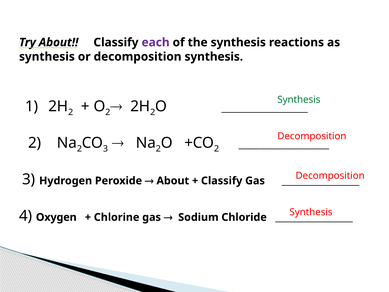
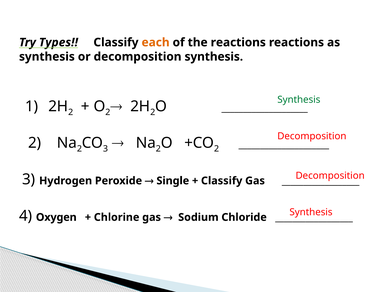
Try About: About -> Types
each colour: purple -> orange
the synthesis: synthesis -> reactions
About at (173, 181): About -> Single
